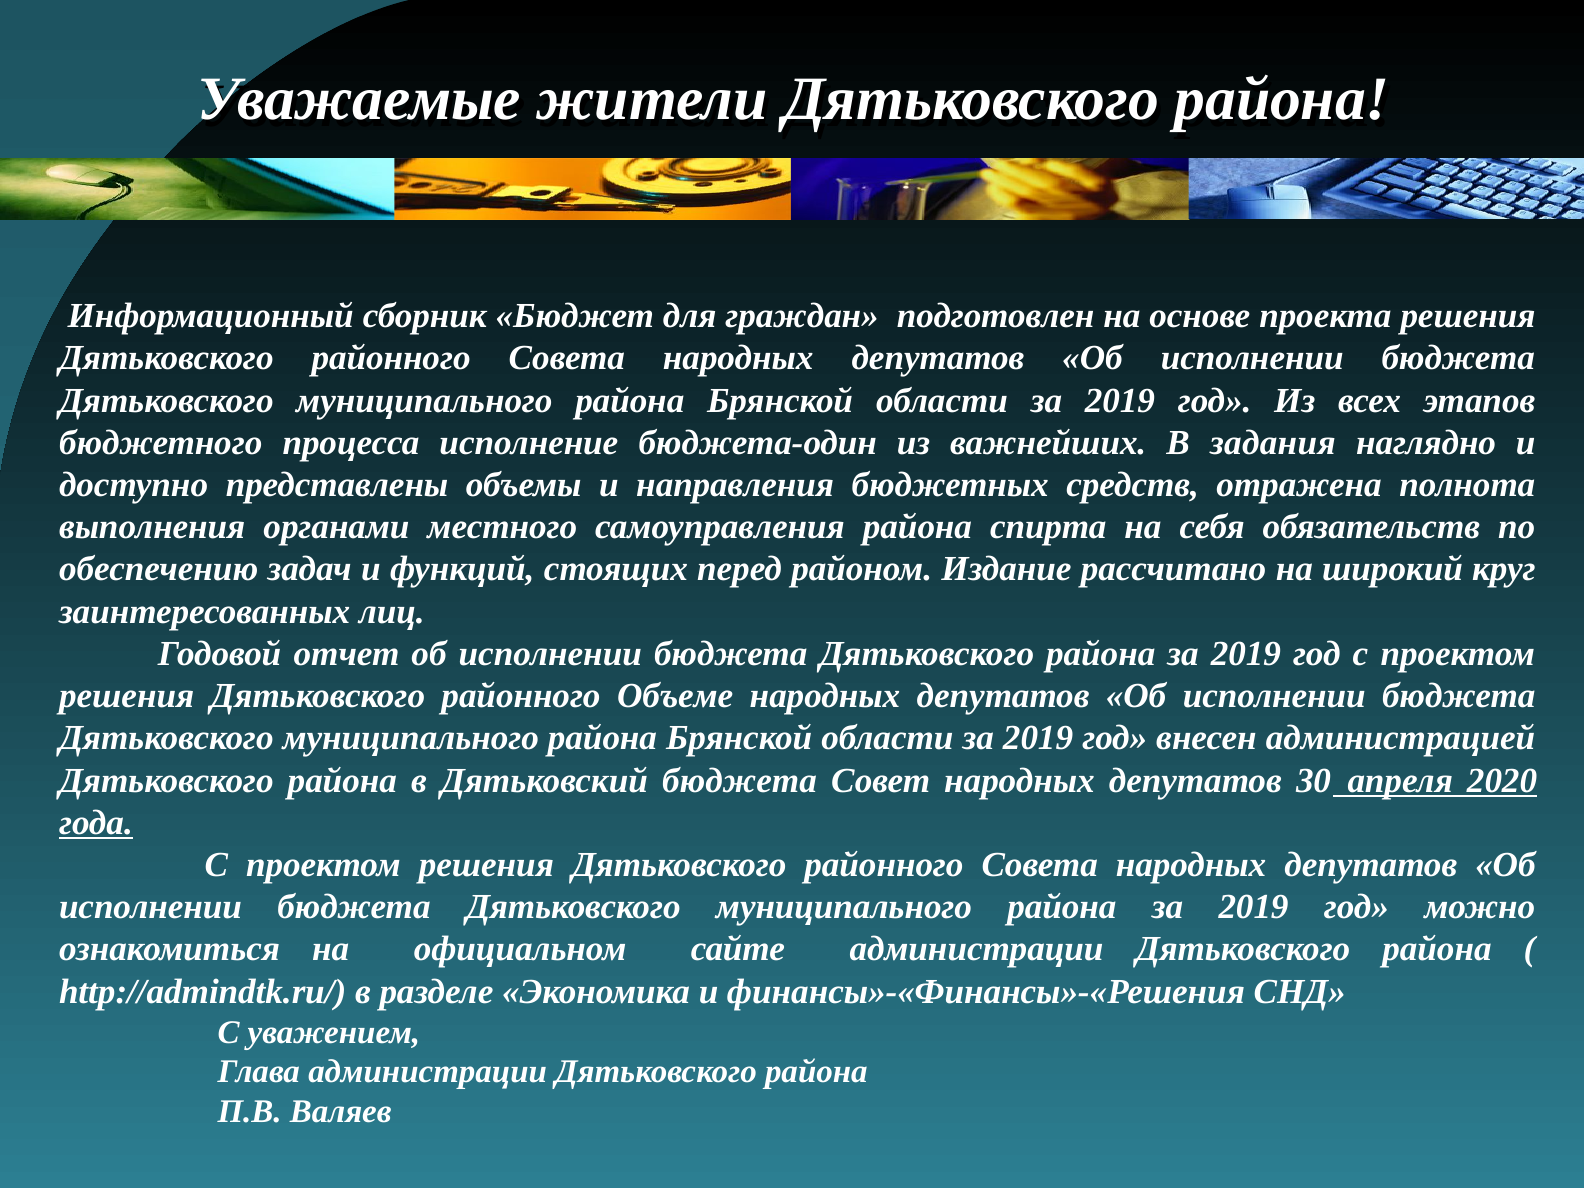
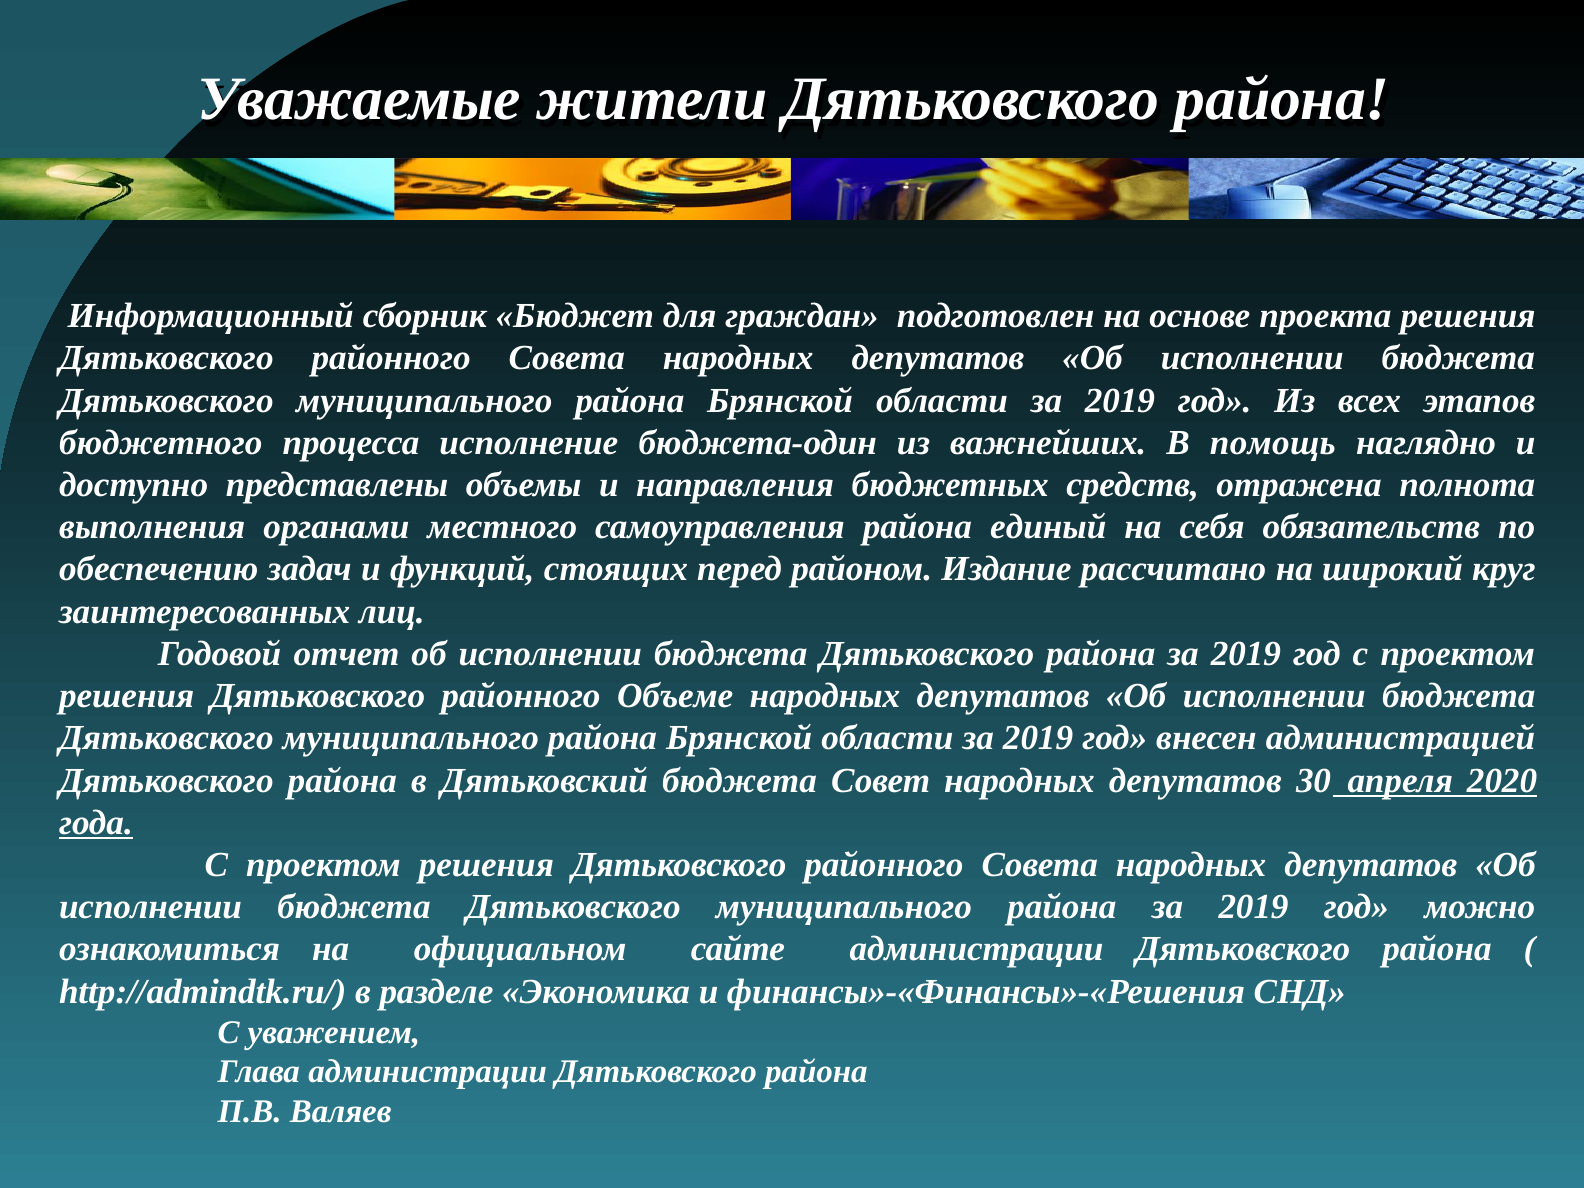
задания: задания -> помощь
спирта: спирта -> единый
